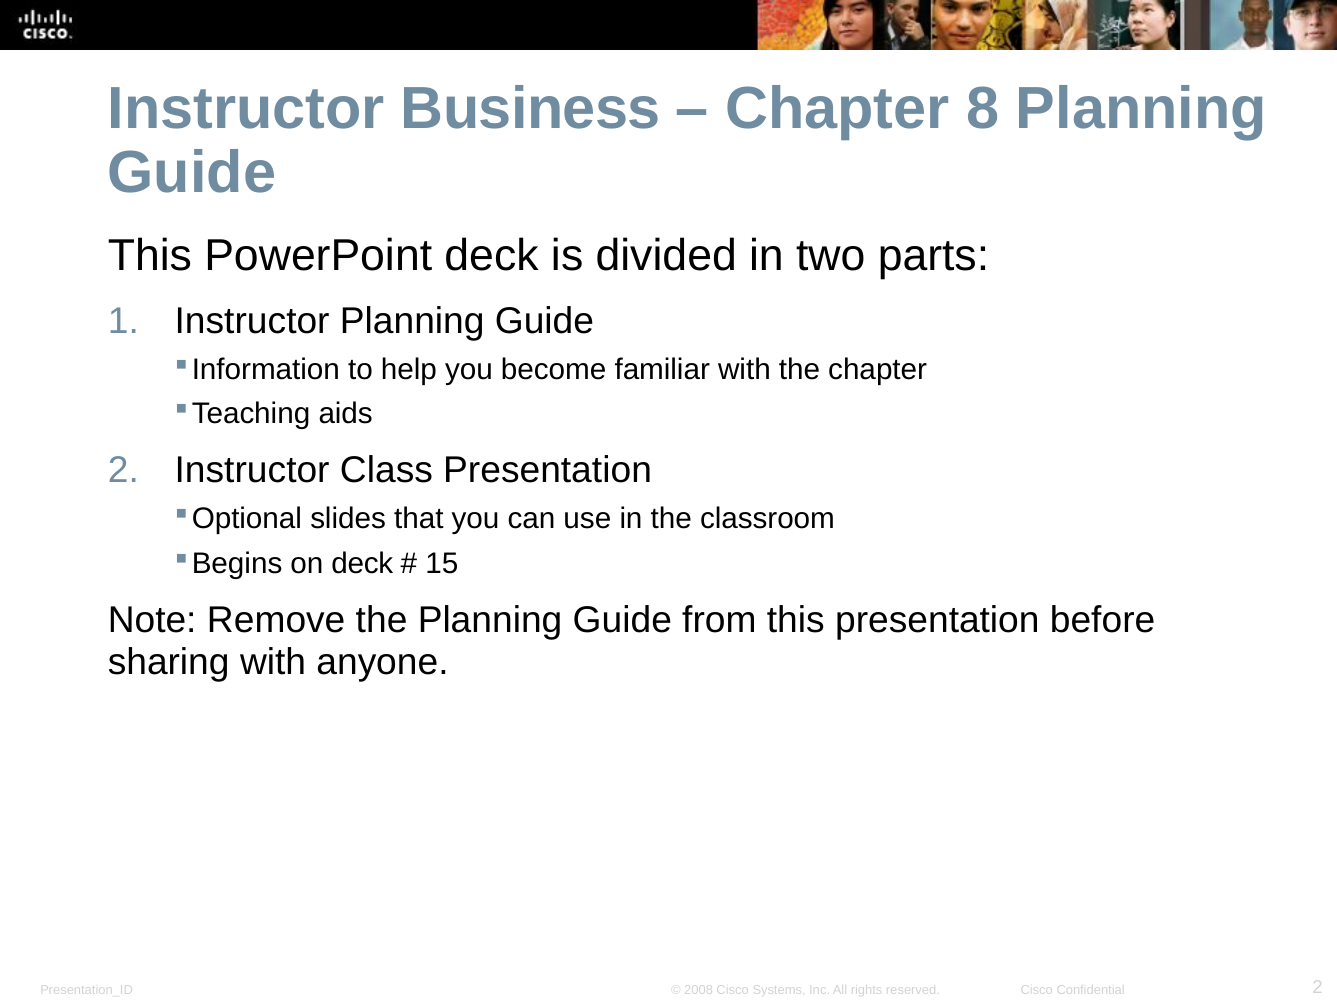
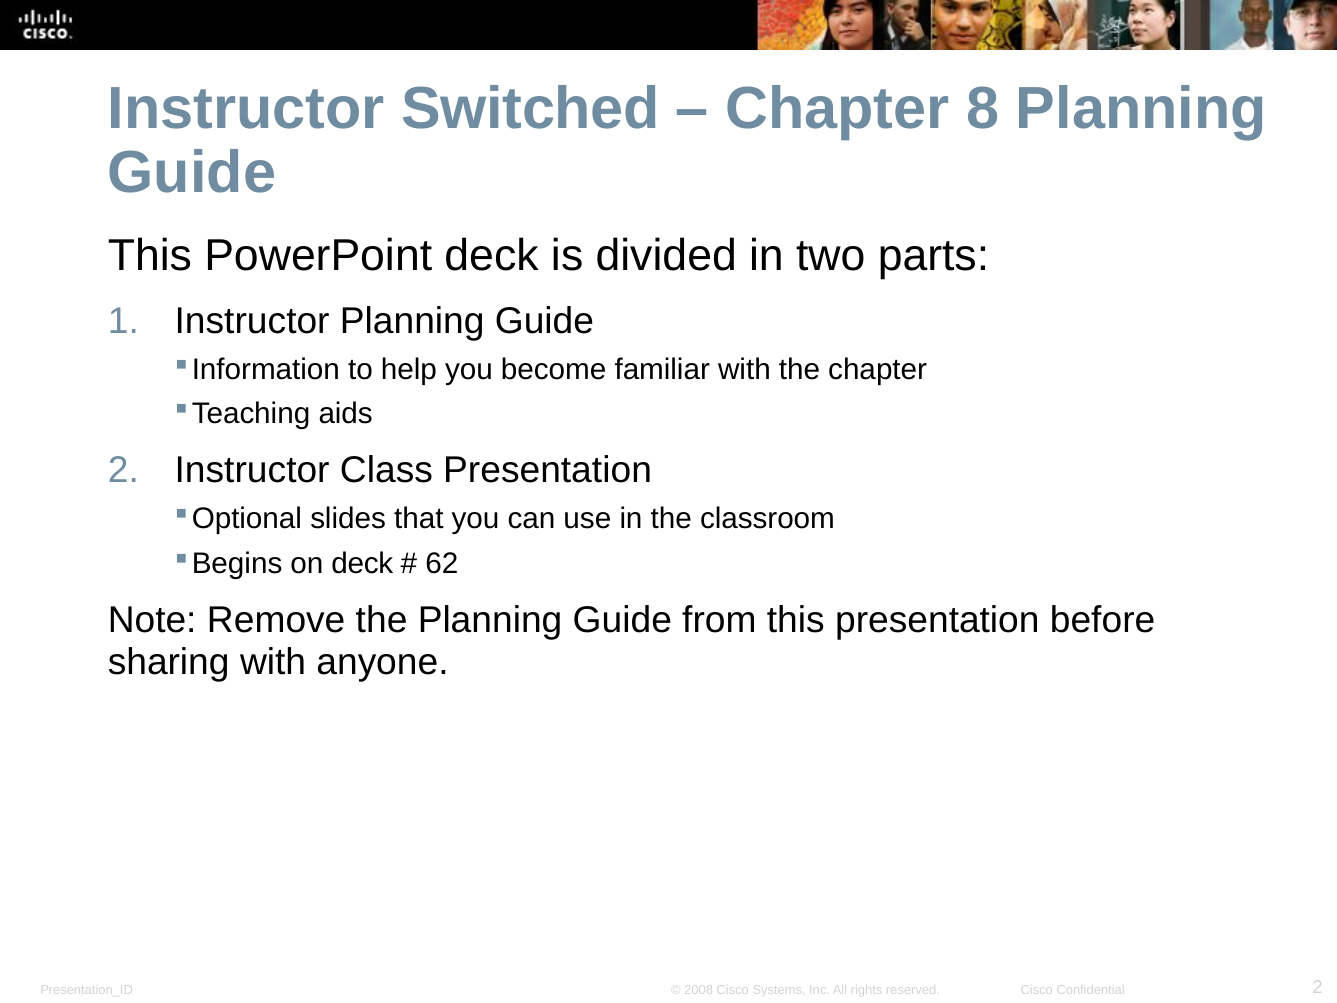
Business: Business -> Switched
15: 15 -> 62
